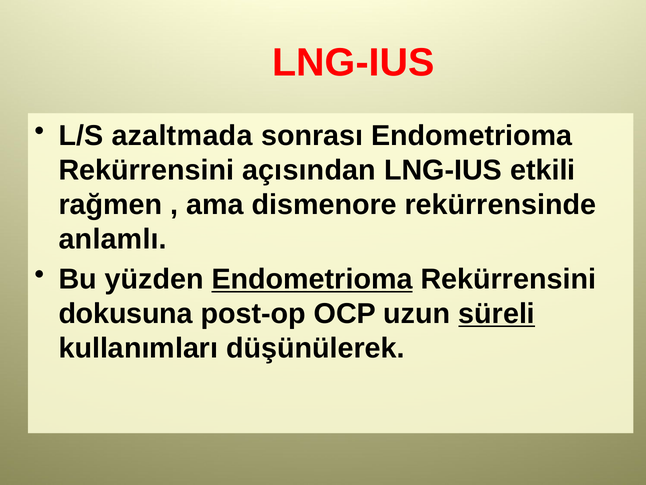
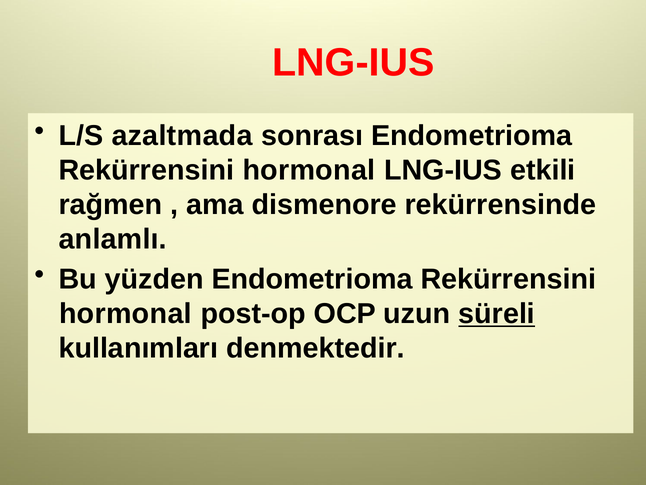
açısından at (309, 170): açısından -> hormonal
Endometrioma at (312, 279) underline: present -> none
dokusuna at (126, 314): dokusuna -> hormonal
düşünülerek: düşünülerek -> denmektedir
